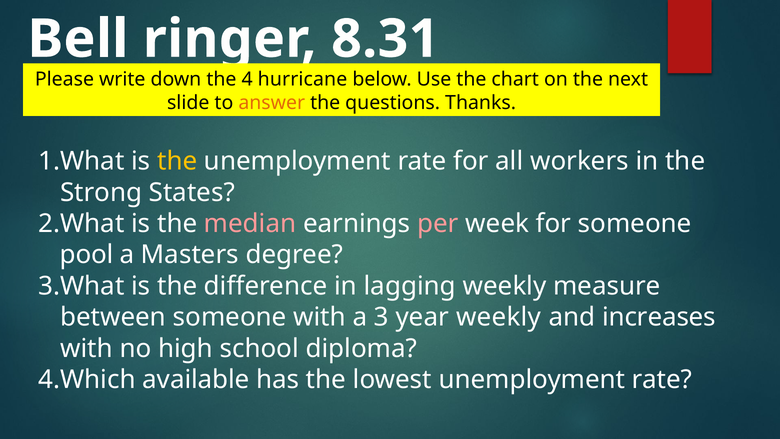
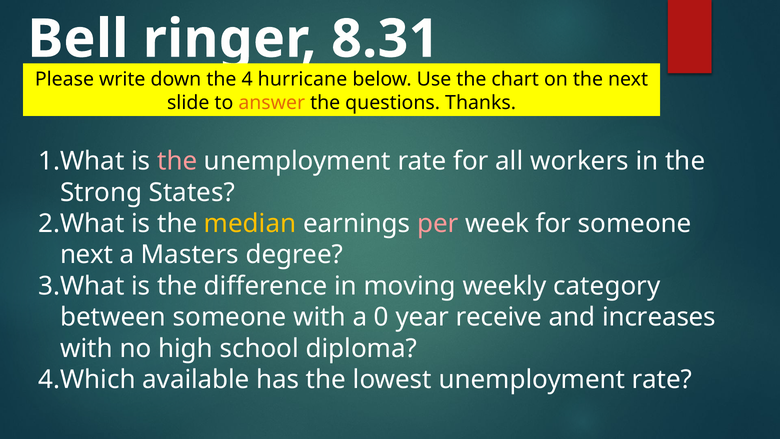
the at (177, 161) colour: yellow -> pink
median colour: pink -> yellow
pool at (87, 255): pool -> next
lagging: lagging -> moving
measure: measure -> category
3: 3 -> 0
year weekly: weekly -> receive
